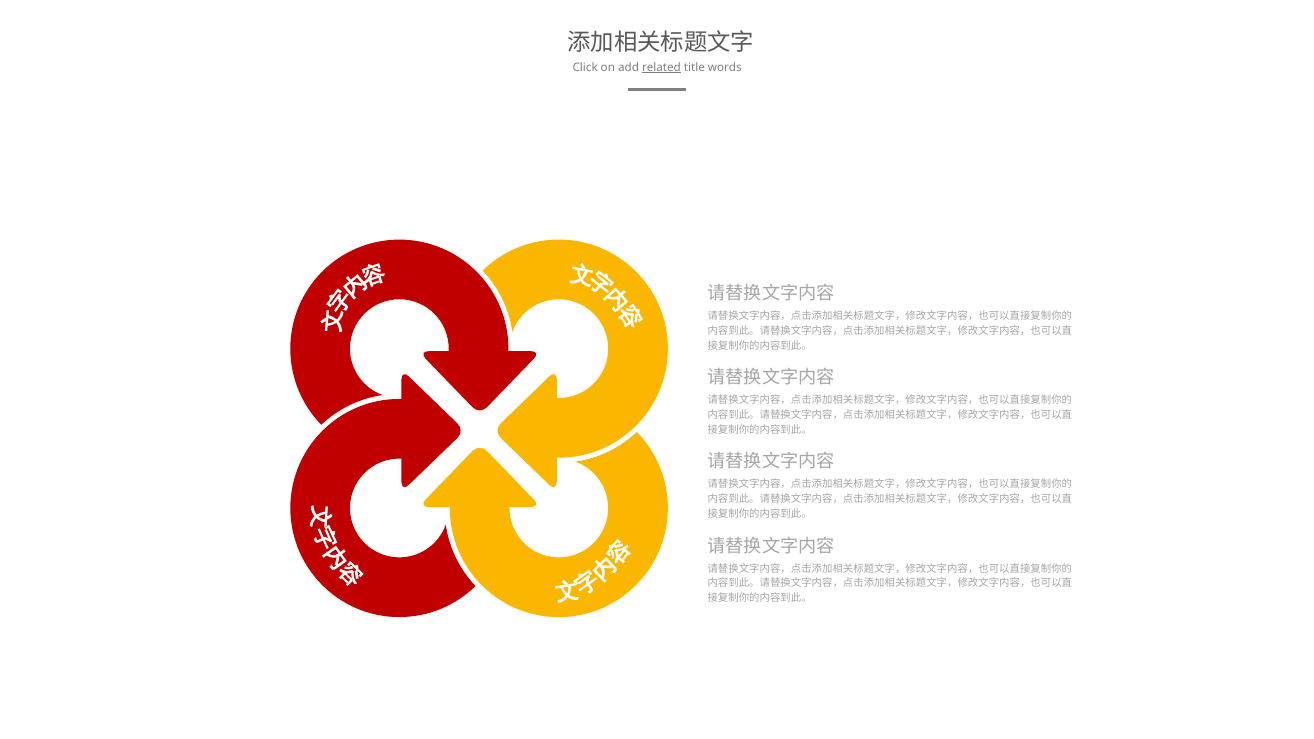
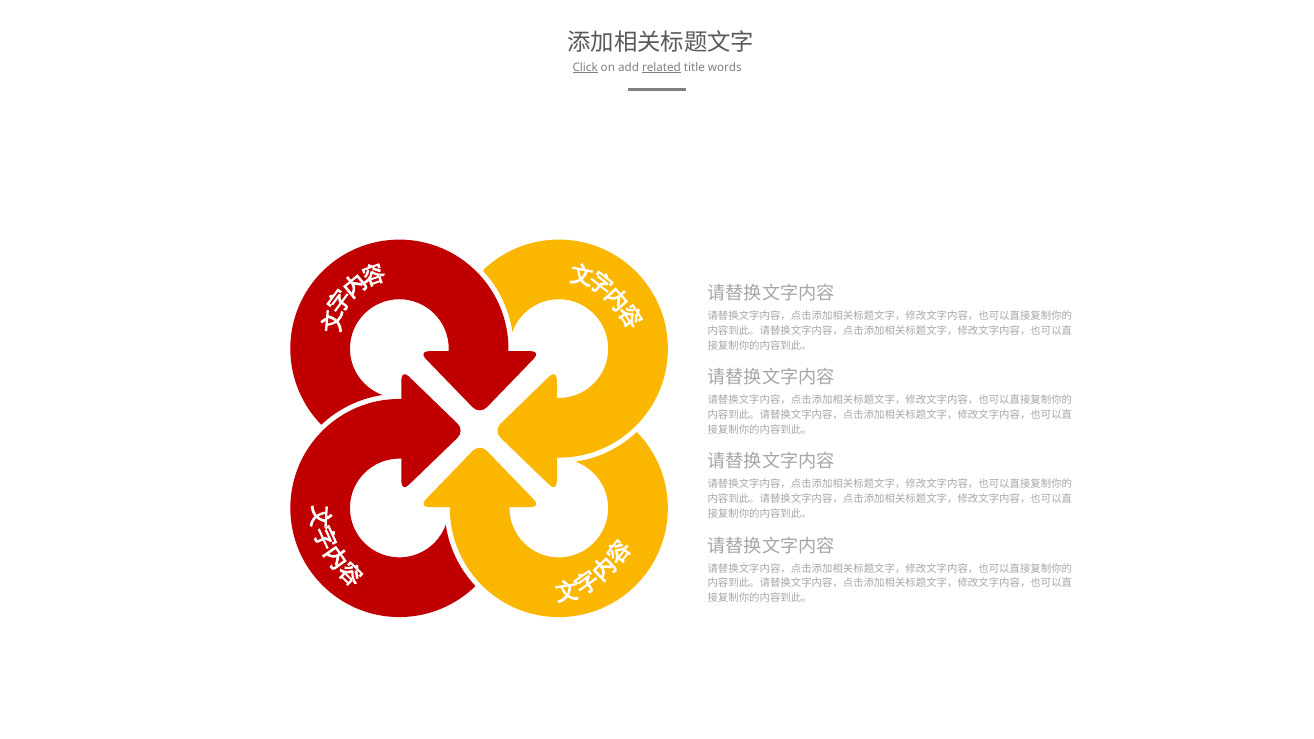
Click underline: none -> present
